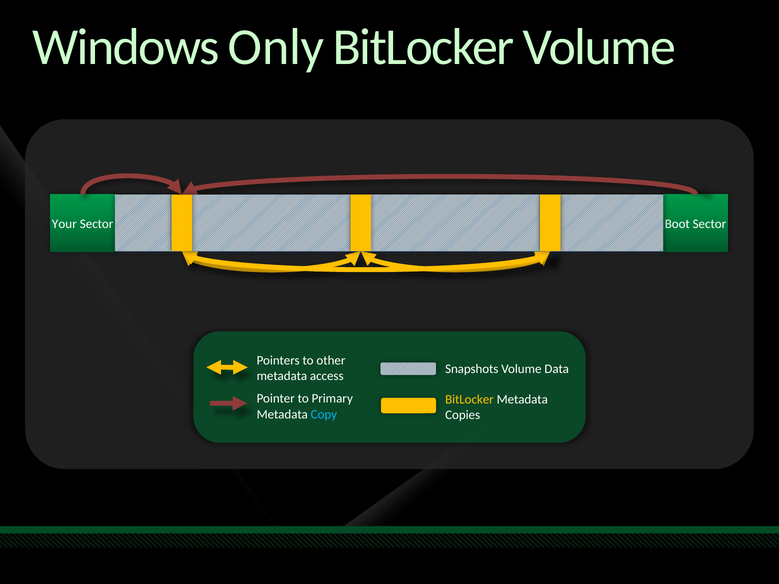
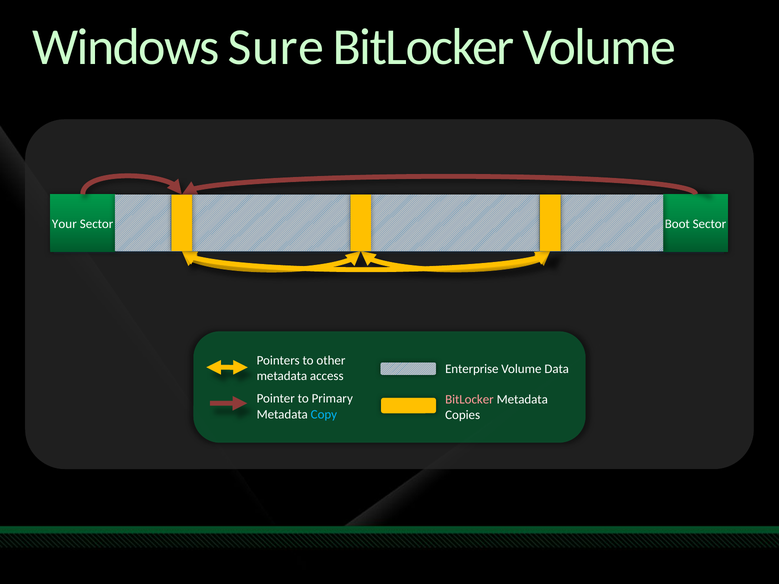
Only: Only -> Sure
Snapshots: Snapshots -> Enterprise
BitLocker at (469, 400) colour: yellow -> pink
